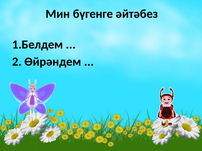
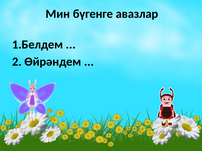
әйтәбез: әйтәбез -> авазлар
